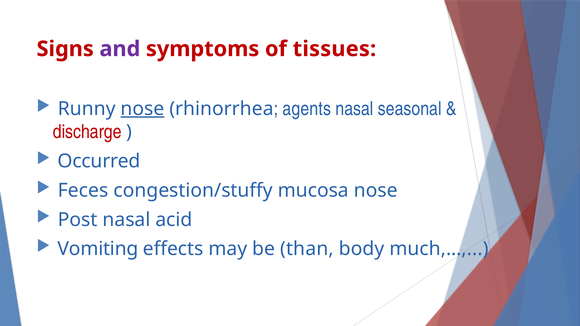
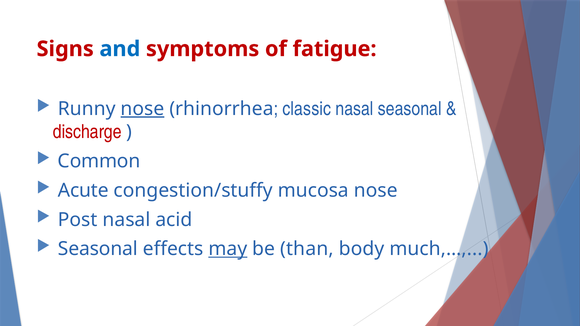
and colour: purple -> blue
tissues: tissues -> fatigue
agents: agents -> classic
Occurred: Occurred -> Common
Feces: Feces -> Acute
Vomiting at (98, 249): Vomiting -> Seasonal
may underline: none -> present
